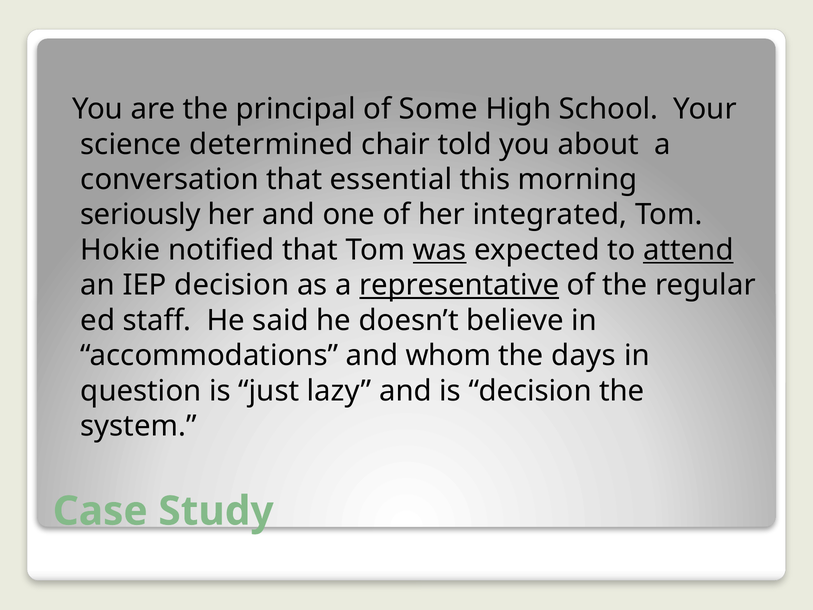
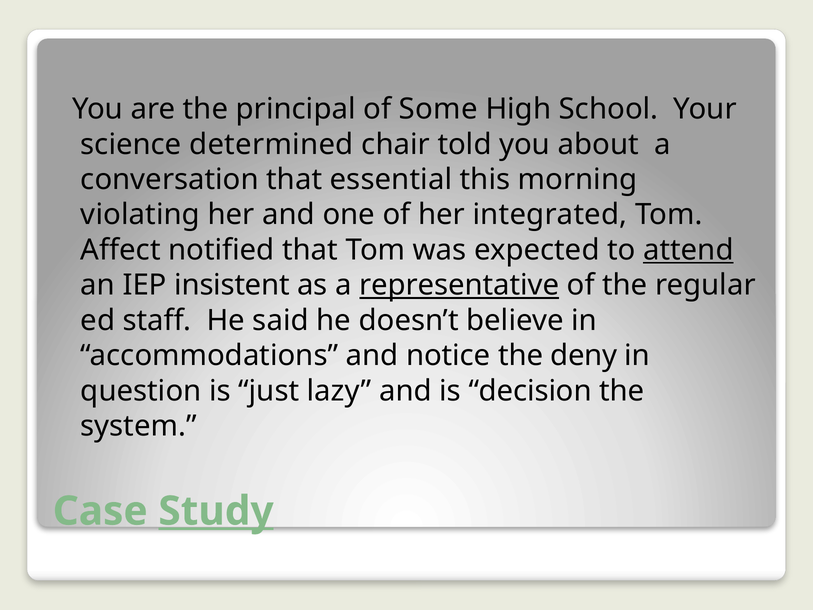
seriously: seriously -> violating
Hokie: Hokie -> Affect
was underline: present -> none
IEP decision: decision -> insistent
whom: whom -> notice
days: days -> deny
Study underline: none -> present
